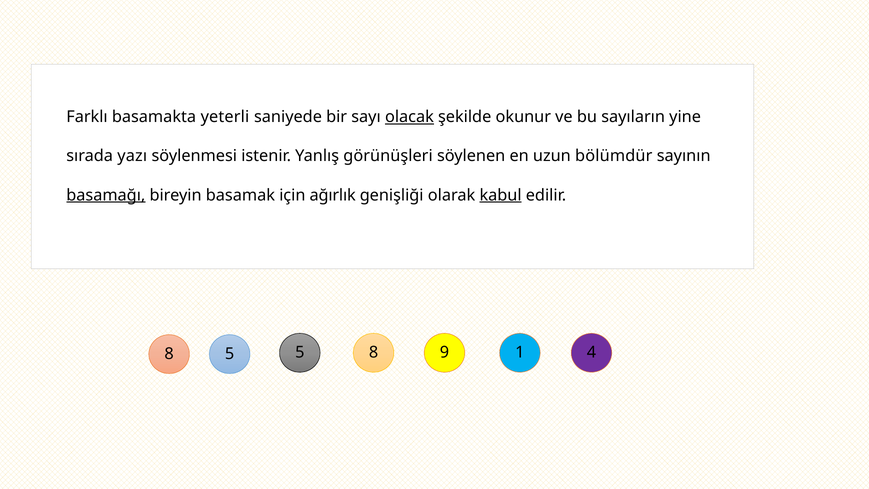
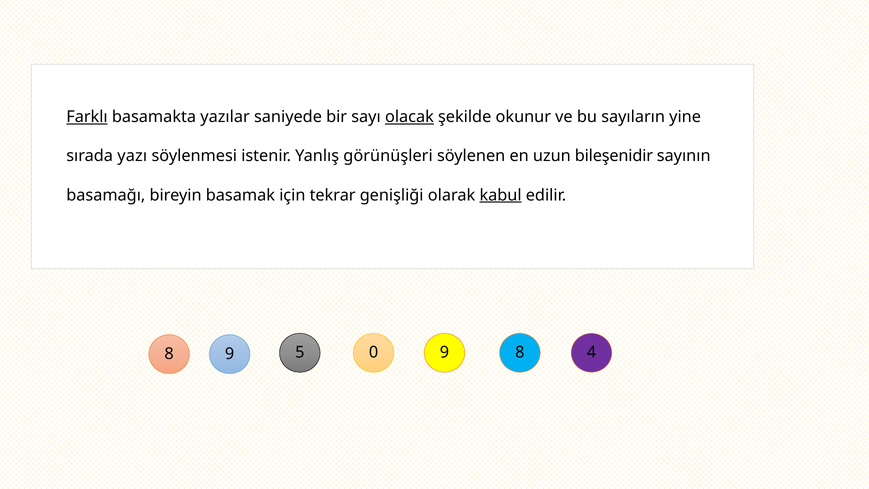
Farklı underline: none -> present
yeterli: yeterli -> yazılar
bölümdür: bölümdür -> bileşenidir
basamağı underline: present -> none
ağırlık: ağırlık -> tekrar
8 5: 5 -> 9
5 8: 8 -> 0
9 1: 1 -> 8
